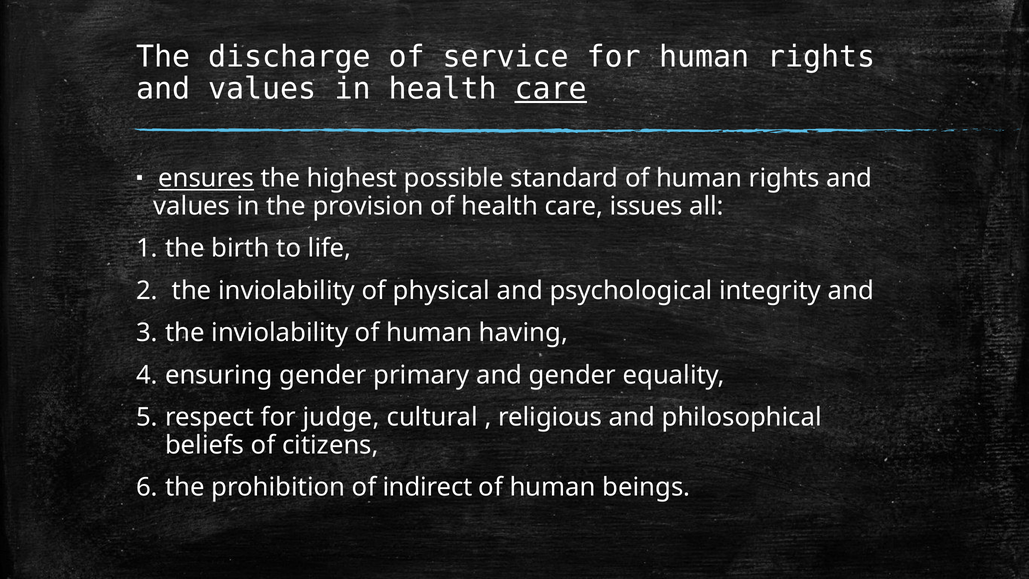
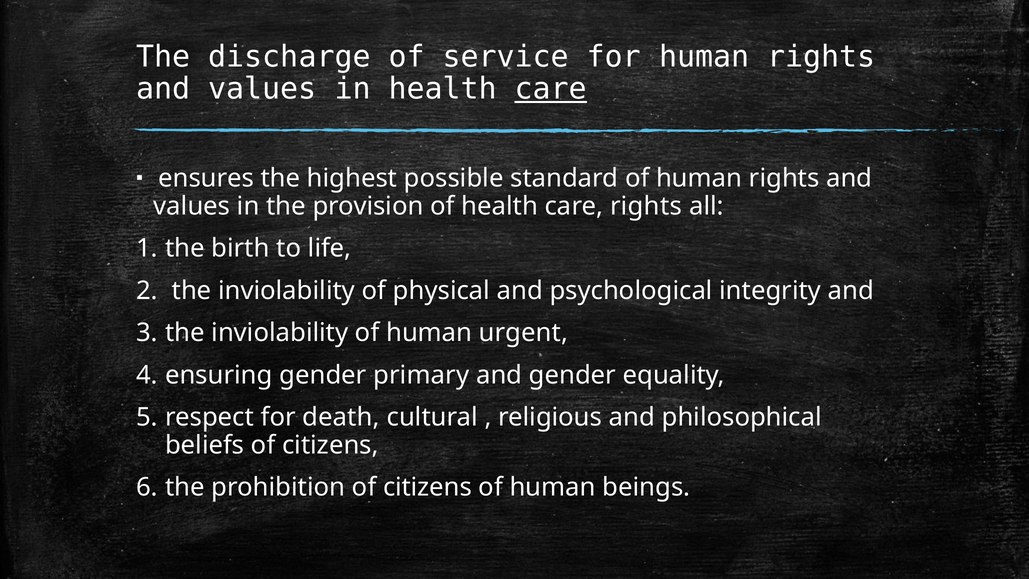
ensures underline: present -> none
care issues: issues -> rights
having: having -> urgent
judge: judge -> death
prohibition of indirect: indirect -> citizens
